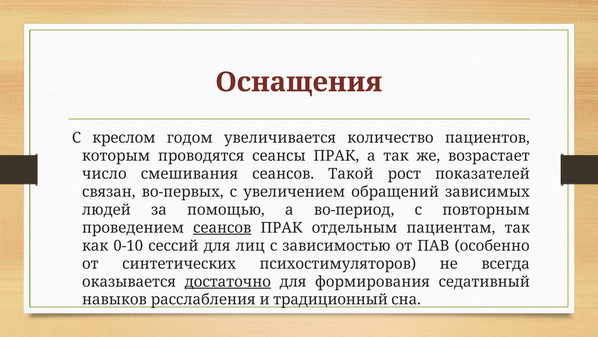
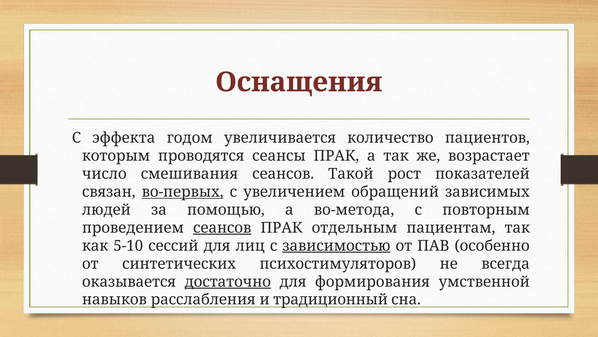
креслом: креслом -> эффекта
во-первых underline: none -> present
во-период: во-период -> во-метода
0-10: 0-10 -> 5-10
зависимостью underline: none -> present
седативный: седативный -> умственной
